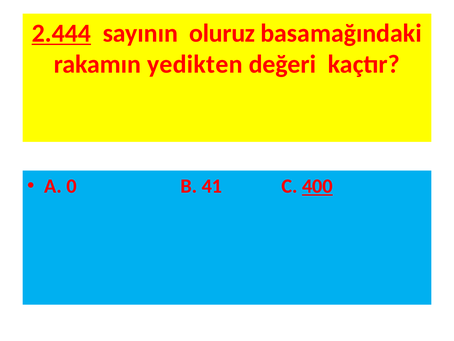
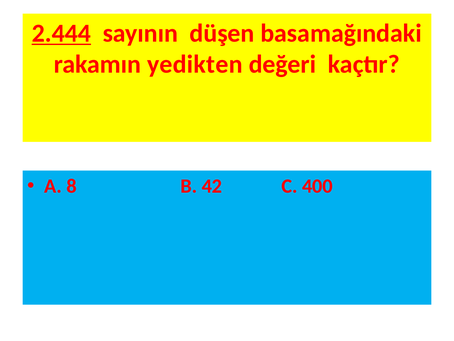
oluruz: oluruz -> düşen
0: 0 -> 8
41: 41 -> 42
400 underline: present -> none
